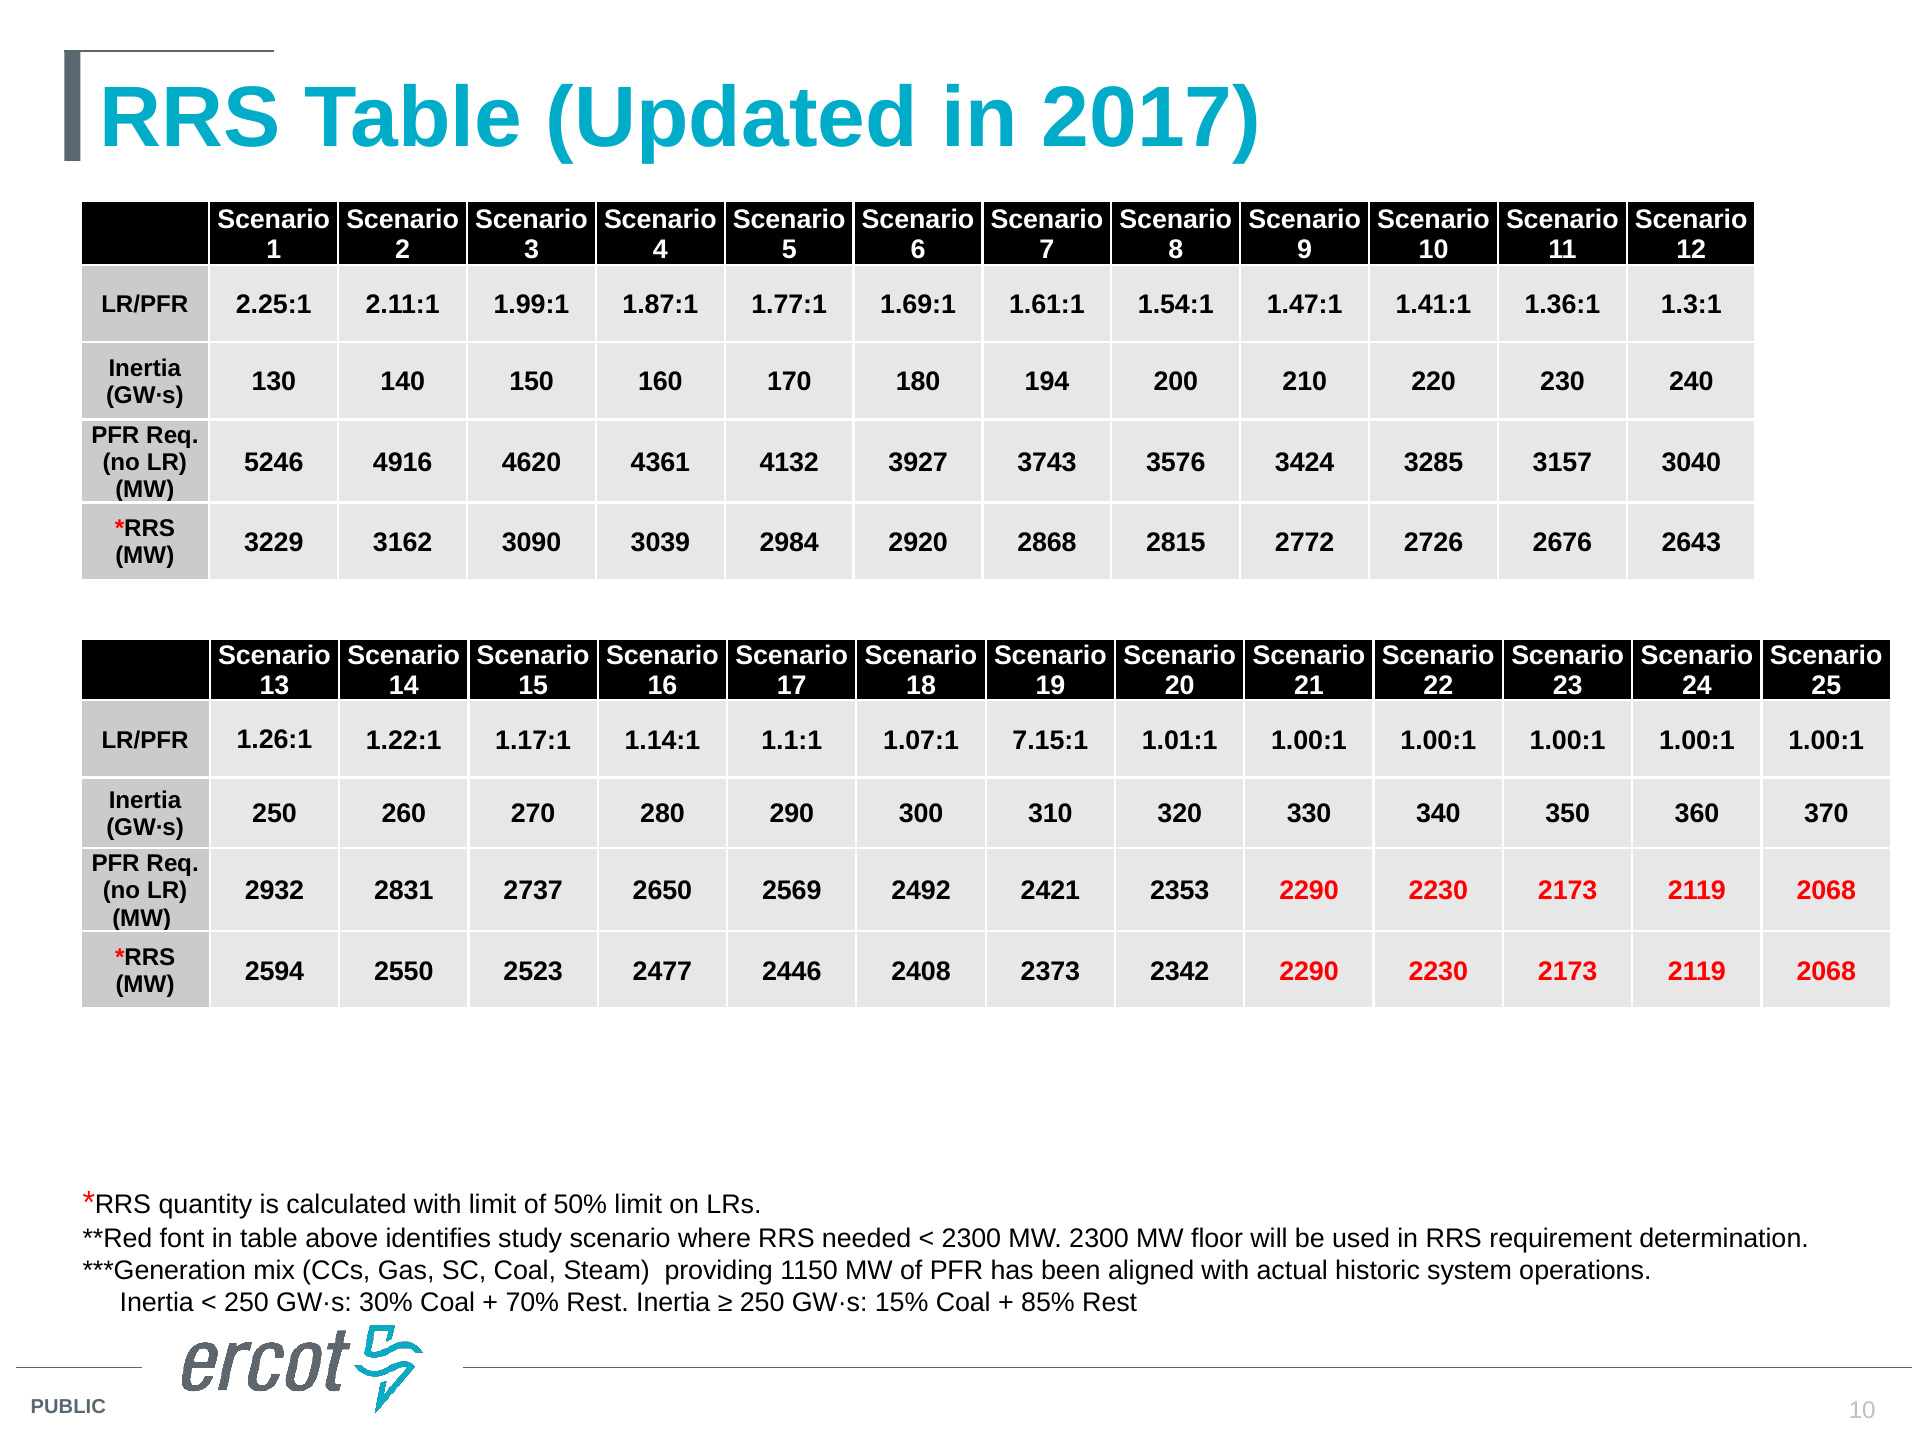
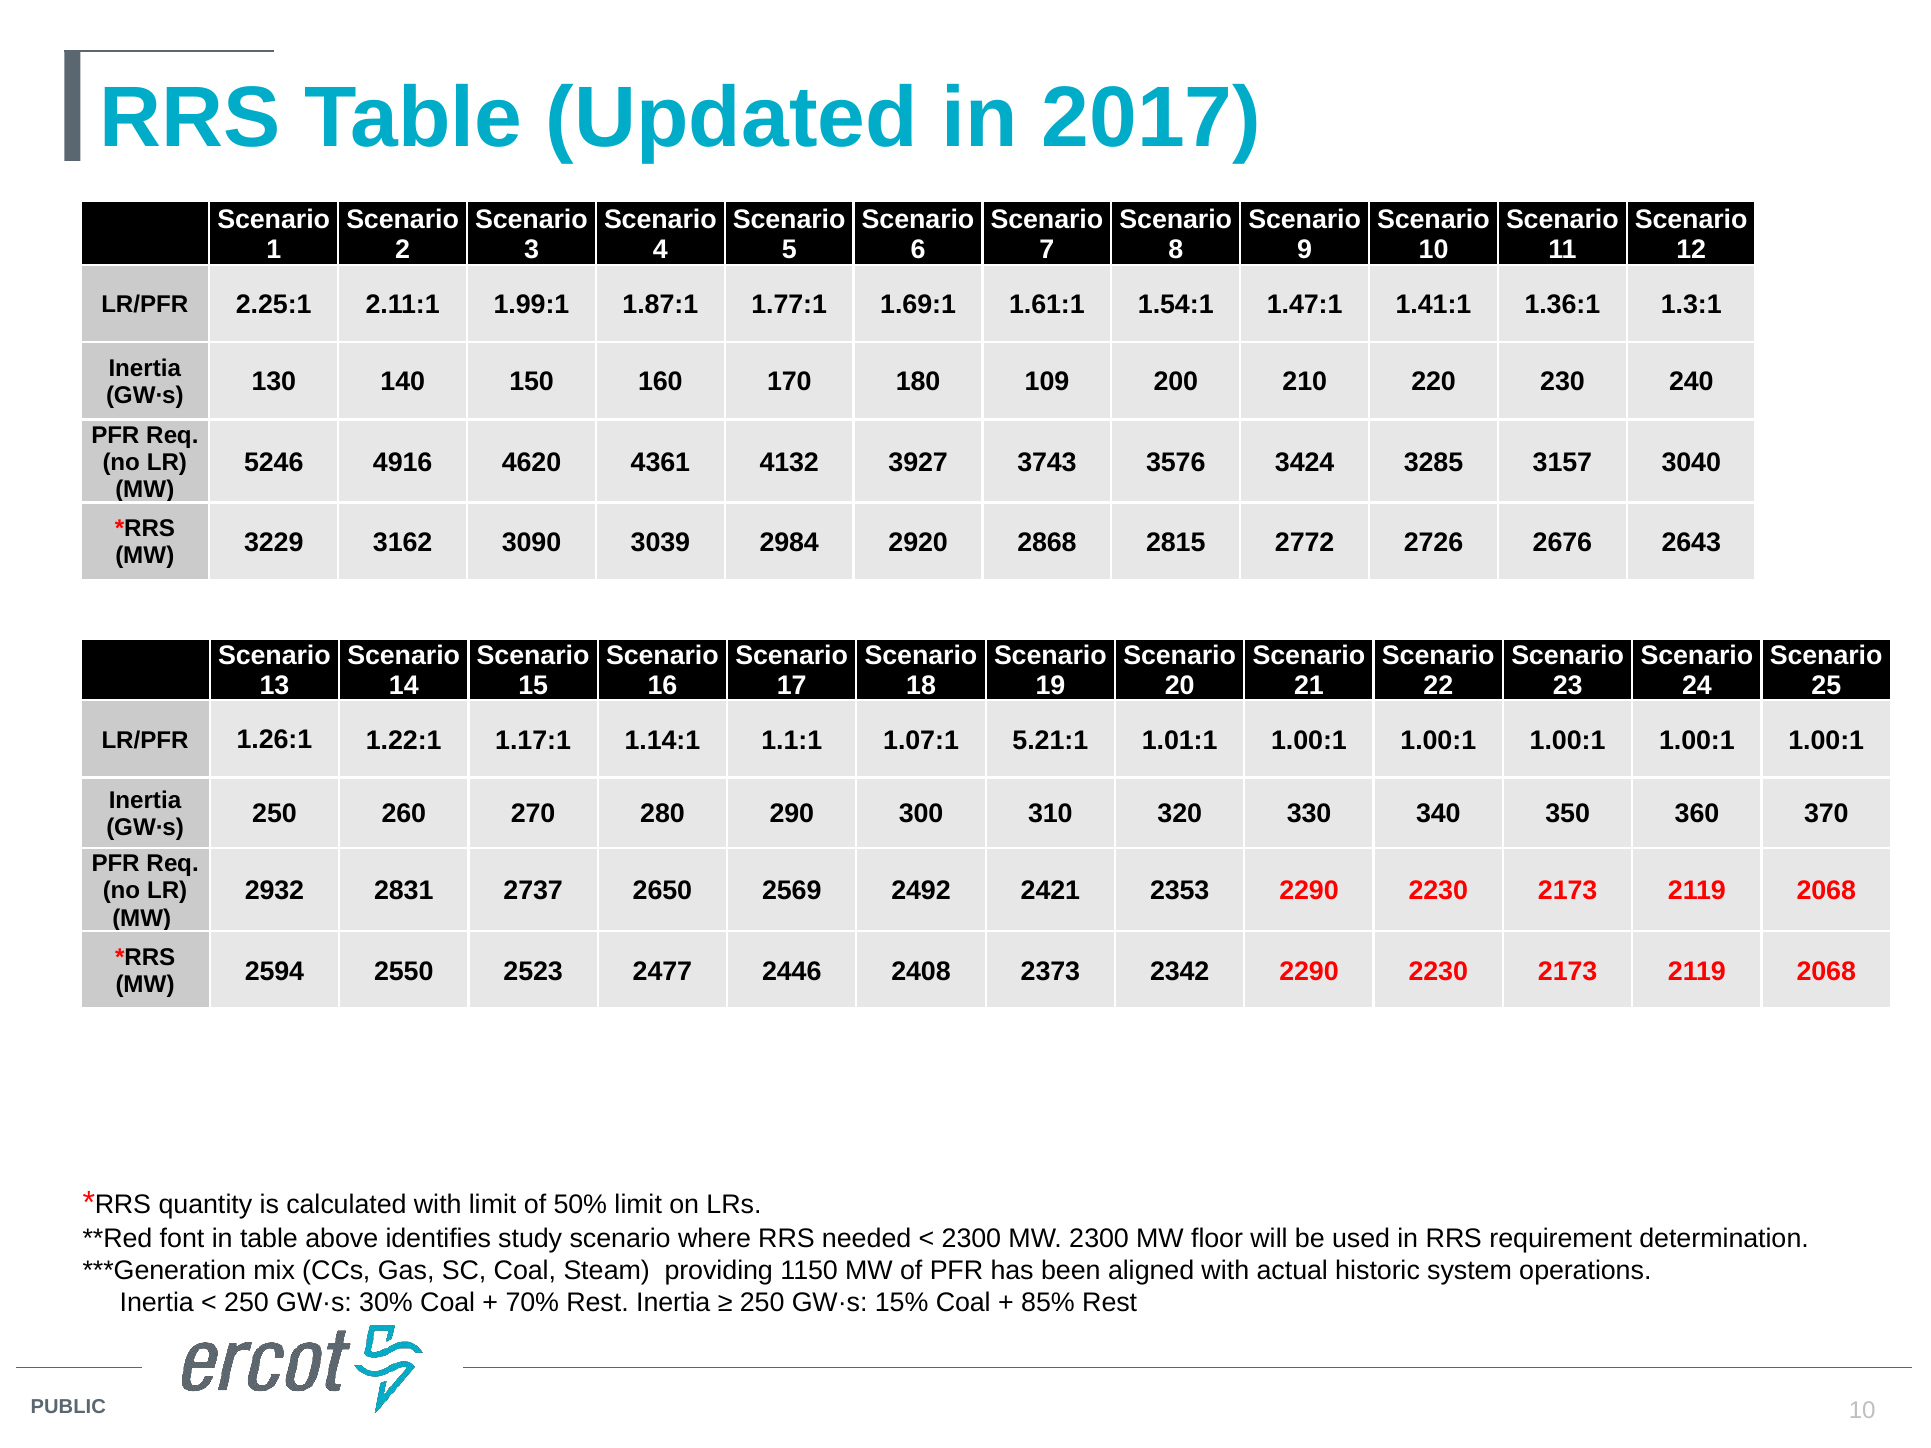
194: 194 -> 109
7.15:1: 7.15:1 -> 5.21:1
